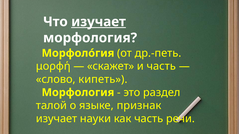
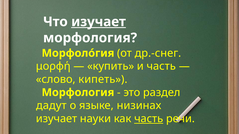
др.-петь: др.-петь -> др.-снег
скажет: скажет -> купить
талой: талой -> дадут
признак: признак -> низинах
часть at (149, 119) underline: none -> present
